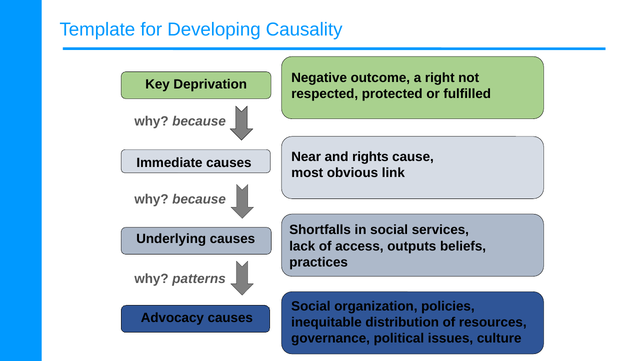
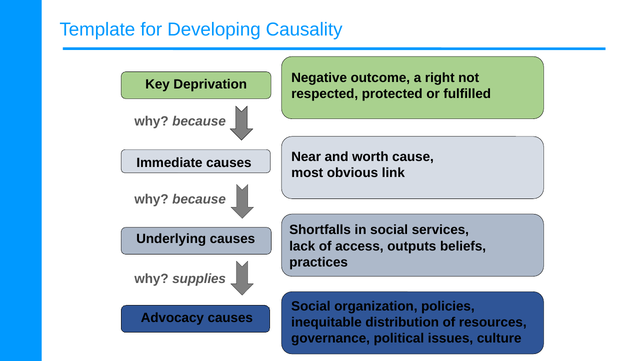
rights: rights -> worth
patterns: patterns -> supplies
